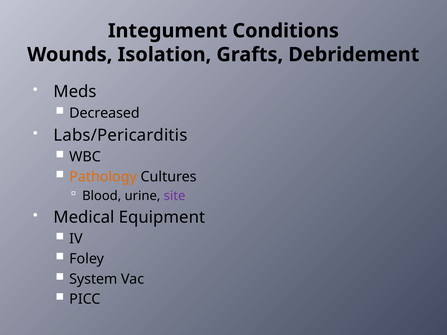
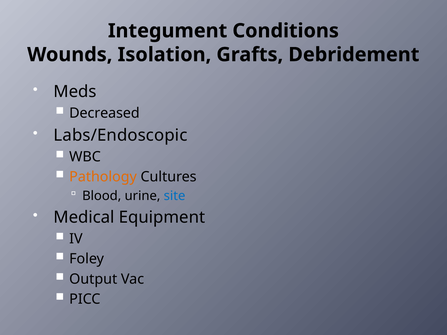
Labs/Pericarditis: Labs/Pericarditis -> Labs/Endoscopic
site colour: purple -> blue
System: System -> Output
